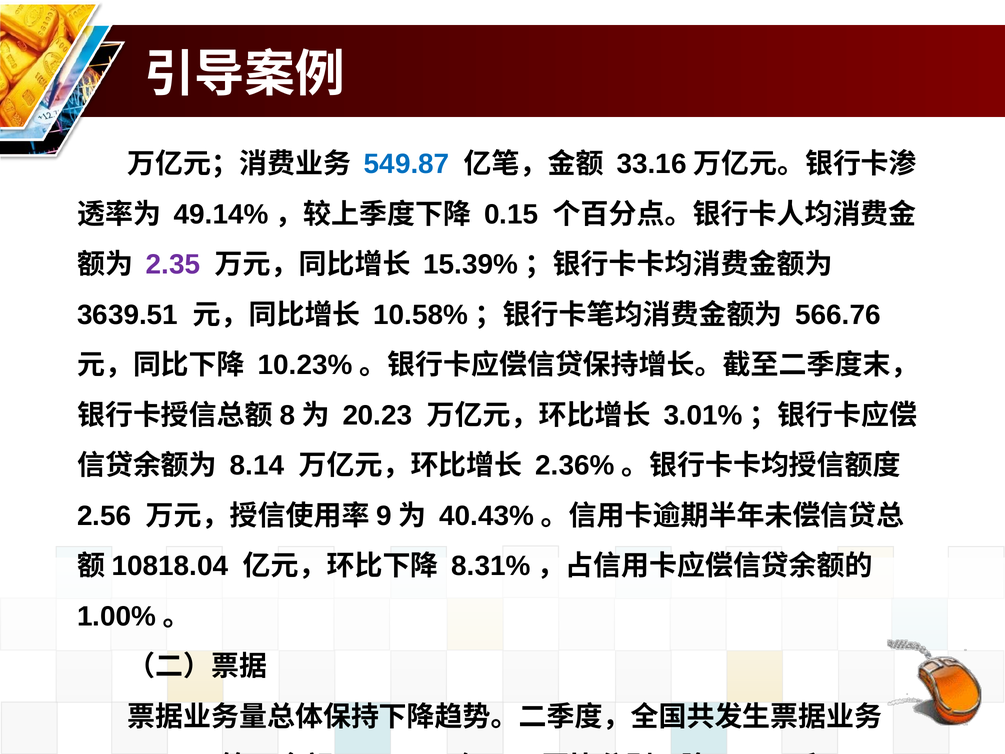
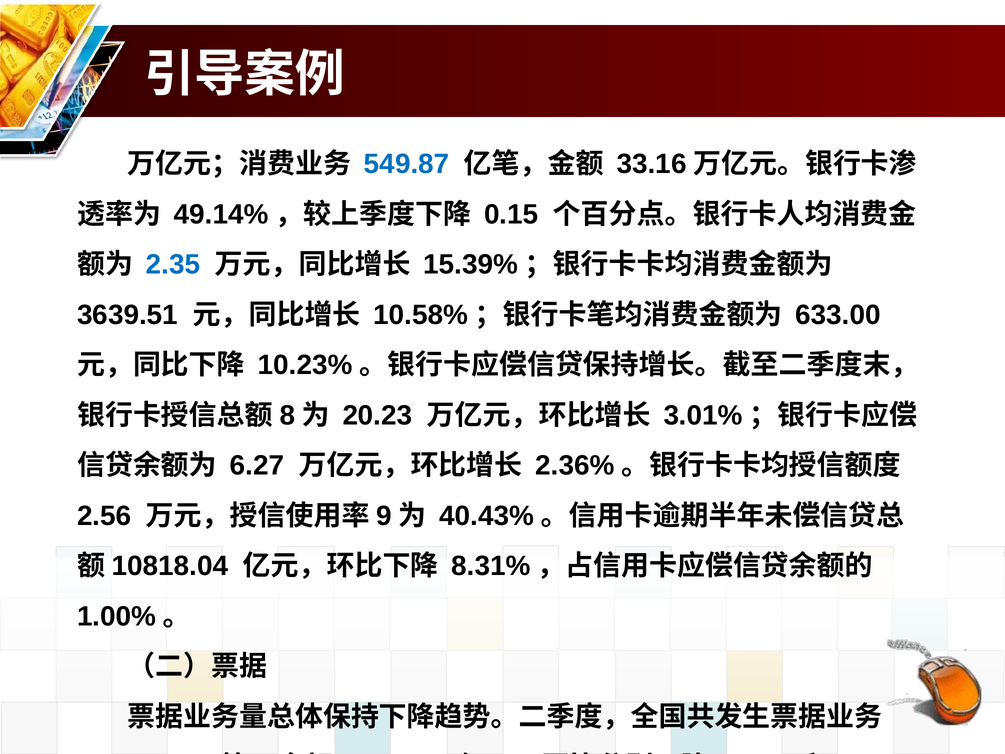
2.35 colour: purple -> blue
566.76: 566.76 -> 633.00
8.14: 8.14 -> 6.27
